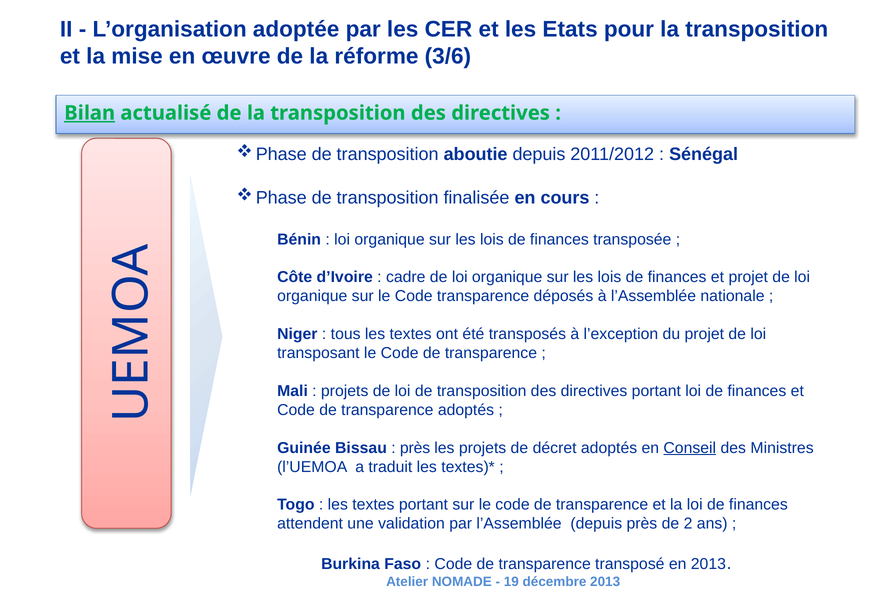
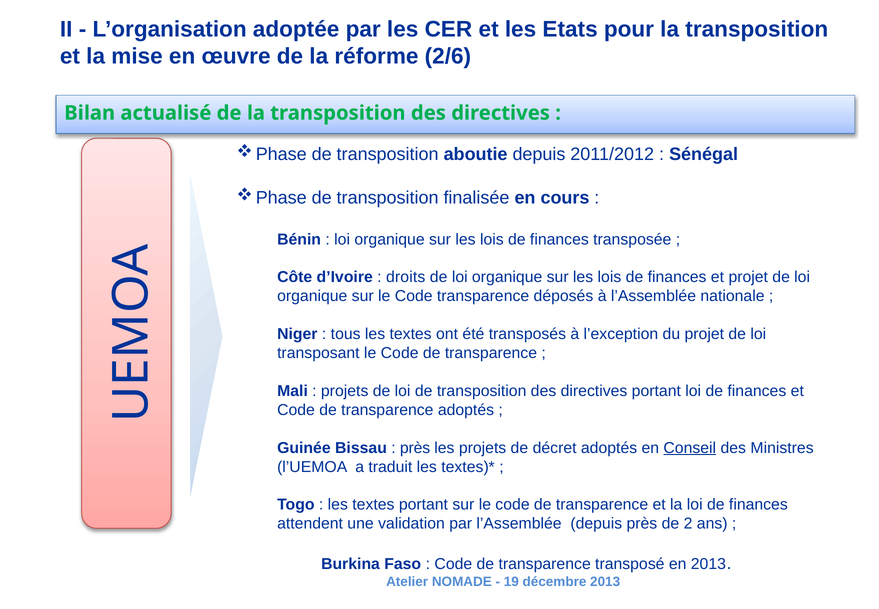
3/6: 3/6 -> 2/6
Bilan underline: present -> none
cadre: cadre -> droits
